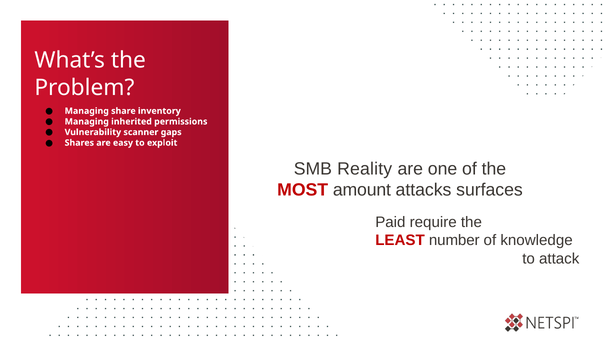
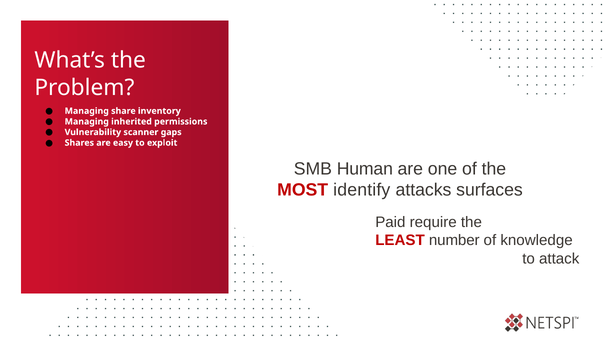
Reality: Reality -> Human
amount: amount -> identify
